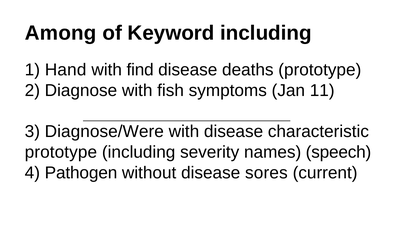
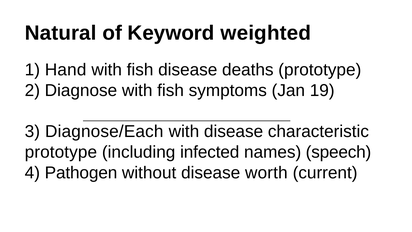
Among: Among -> Natural
Keyword including: including -> weighted
find at (140, 70): find -> fish
11: 11 -> 19
Diagnose/Were: Diagnose/Were -> Diagnose/Each
severity: severity -> infected
sores: sores -> worth
